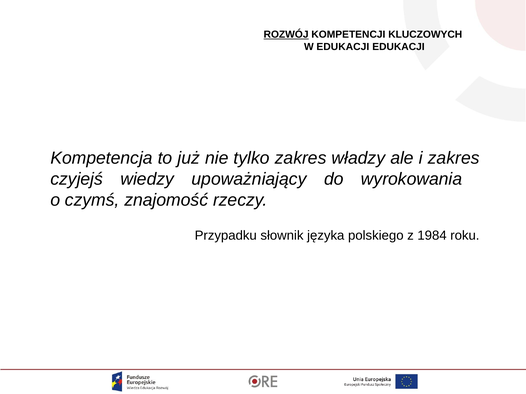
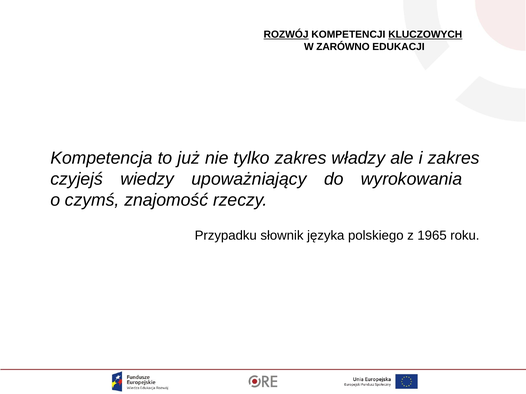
KLUCZOWYCH underline: none -> present
W EDUKACJI: EDUKACJI -> ZARÓWNO
1984: 1984 -> 1965
